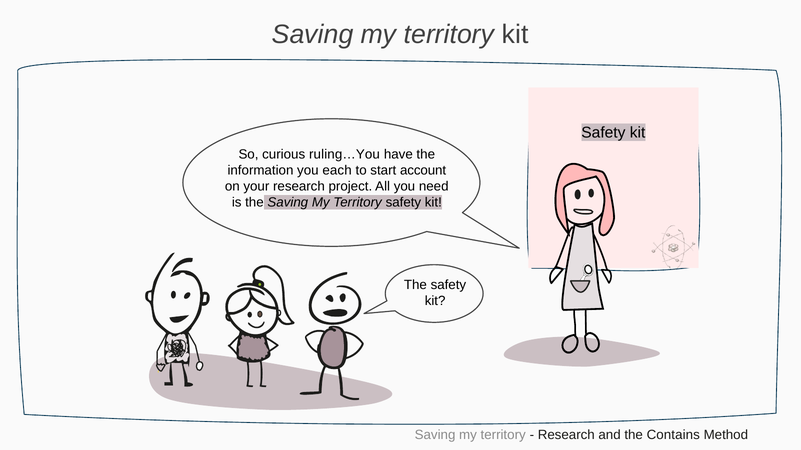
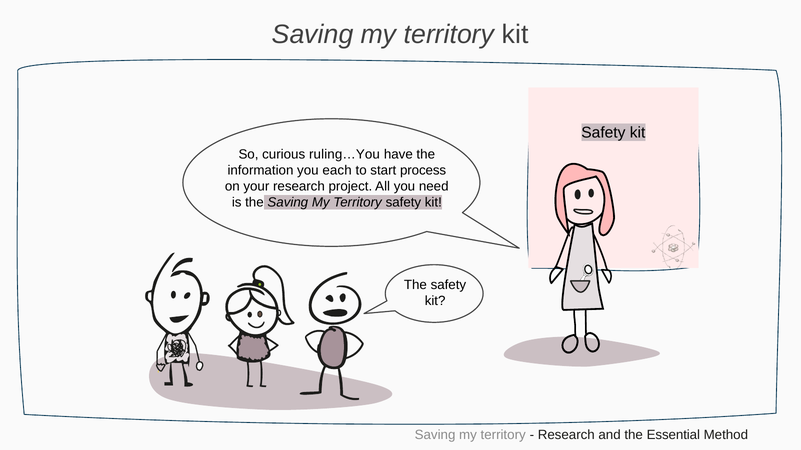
account: account -> process
Contains: Contains -> Essential
